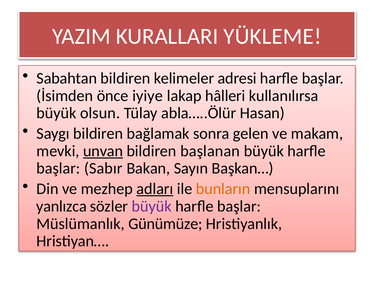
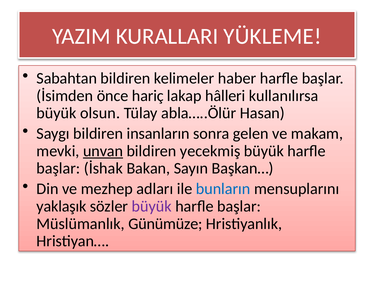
adresi: adresi -> haber
iyiye: iyiye -> hariç
bağlamak: bağlamak -> insanların
başlanan: başlanan -> yecekmiş
Sabır: Sabır -> İshak
adları underline: present -> none
bunların colour: orange -> blue
yanlızca: yanlızca -> yaklaşık
